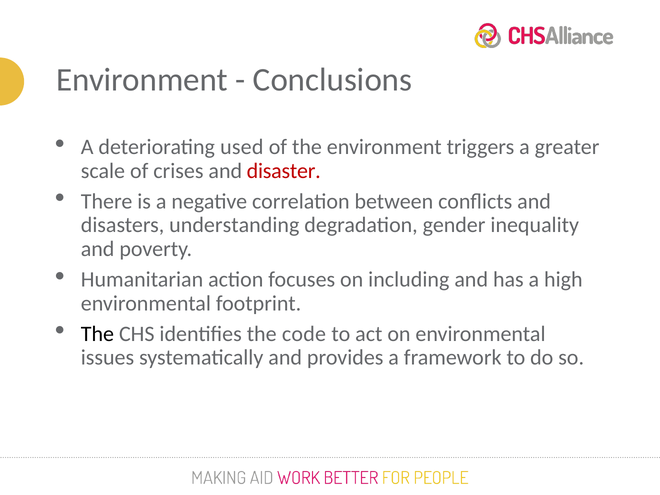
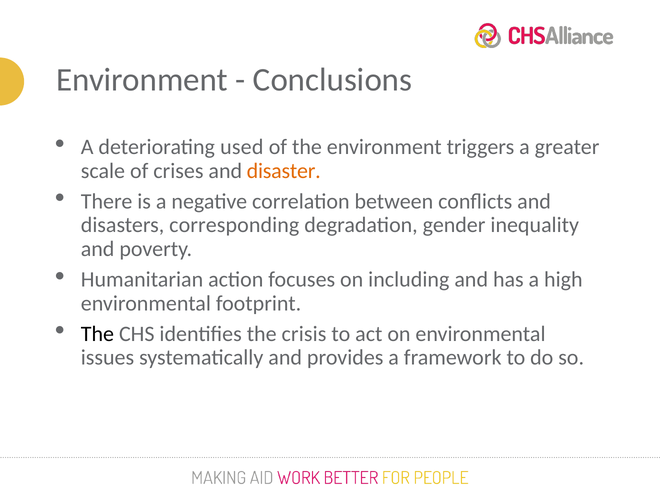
disaster colour: red -> orange
understanding: understanding -> corresponding
code: code -> crisis
